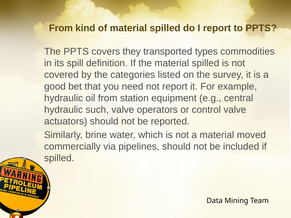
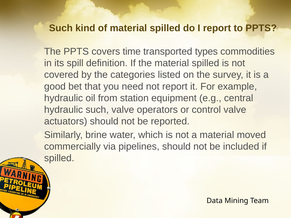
From at (61, 28): From -> Such
they: they -> time
